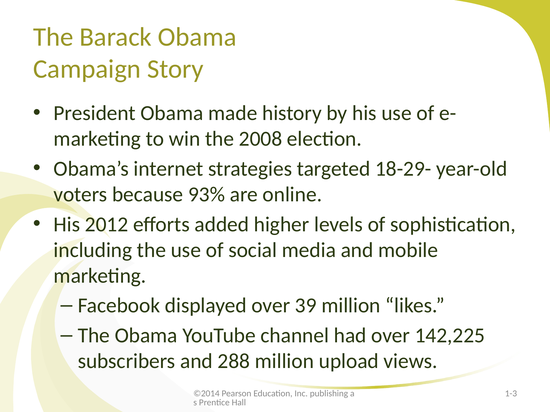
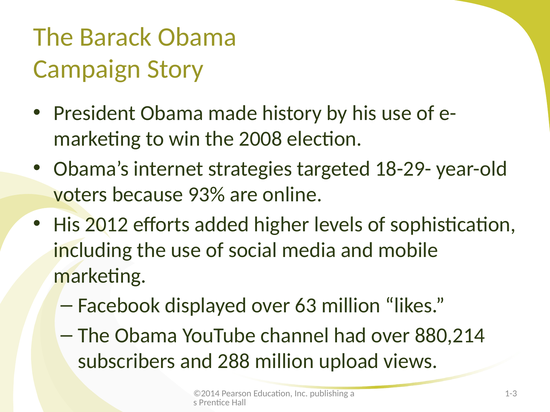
39: 39 -> 63
142,225: 142,225 -> 880,214
